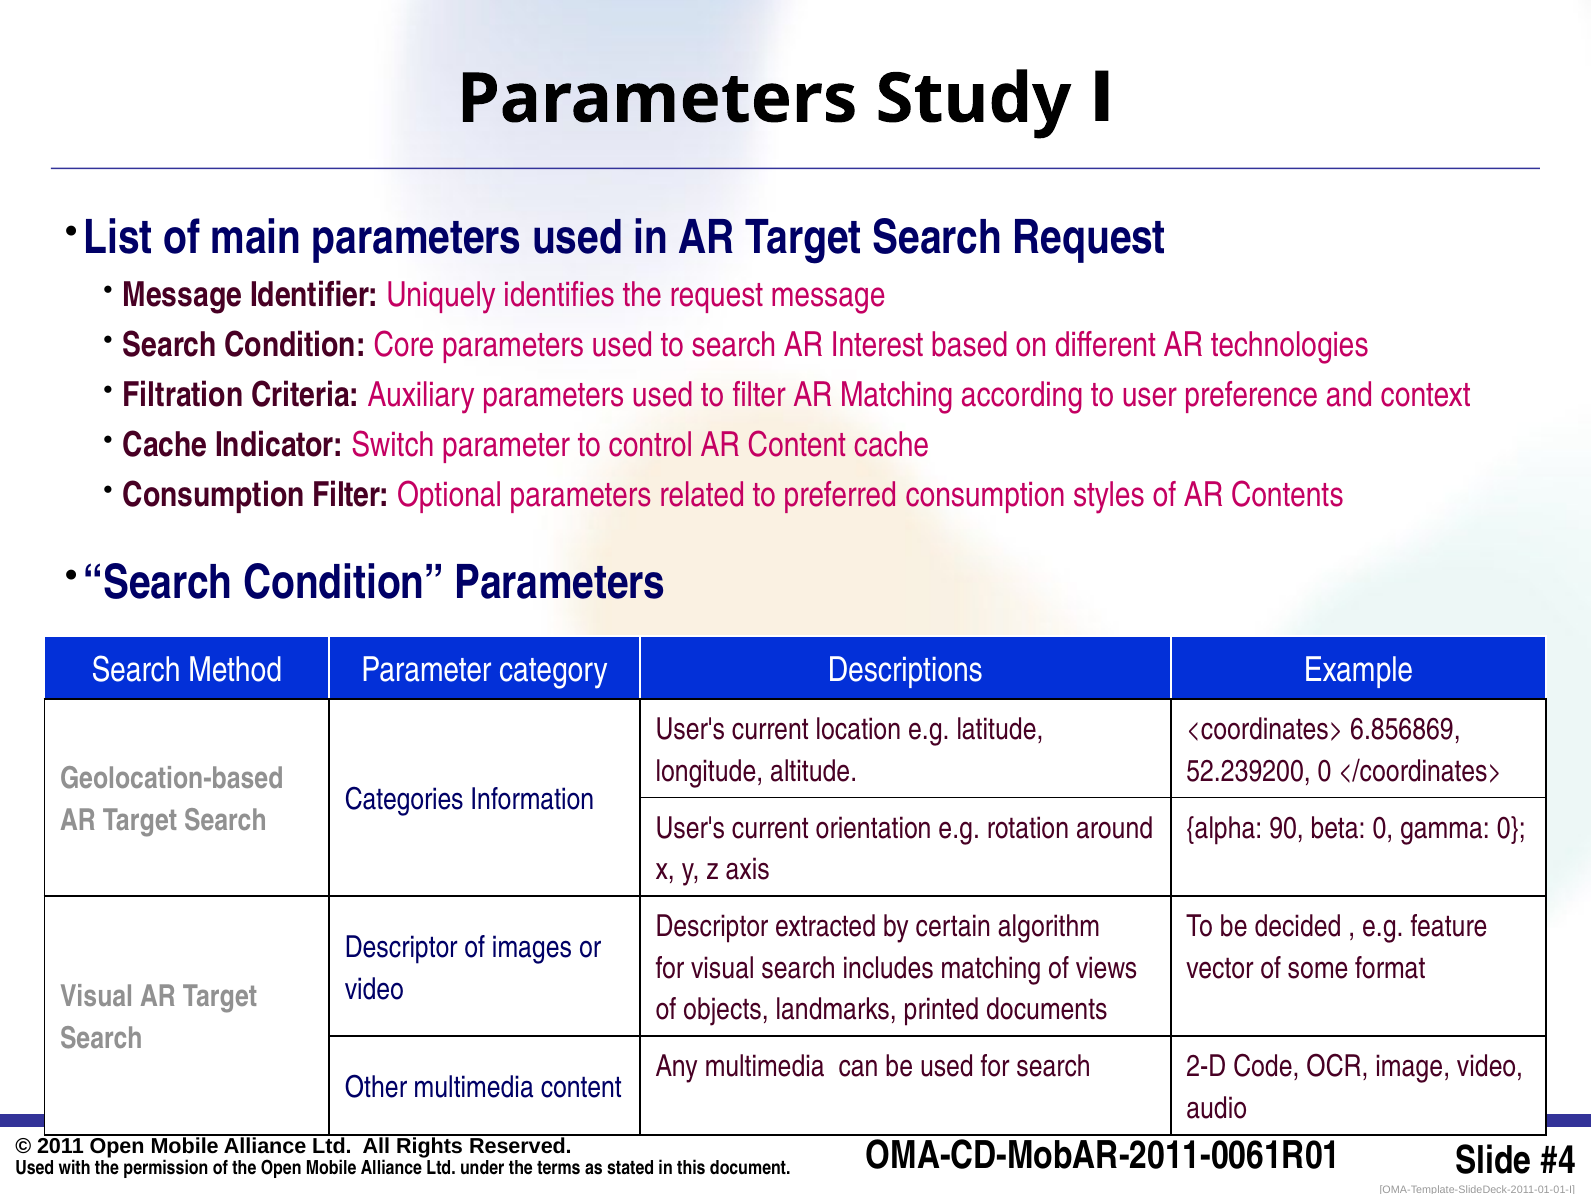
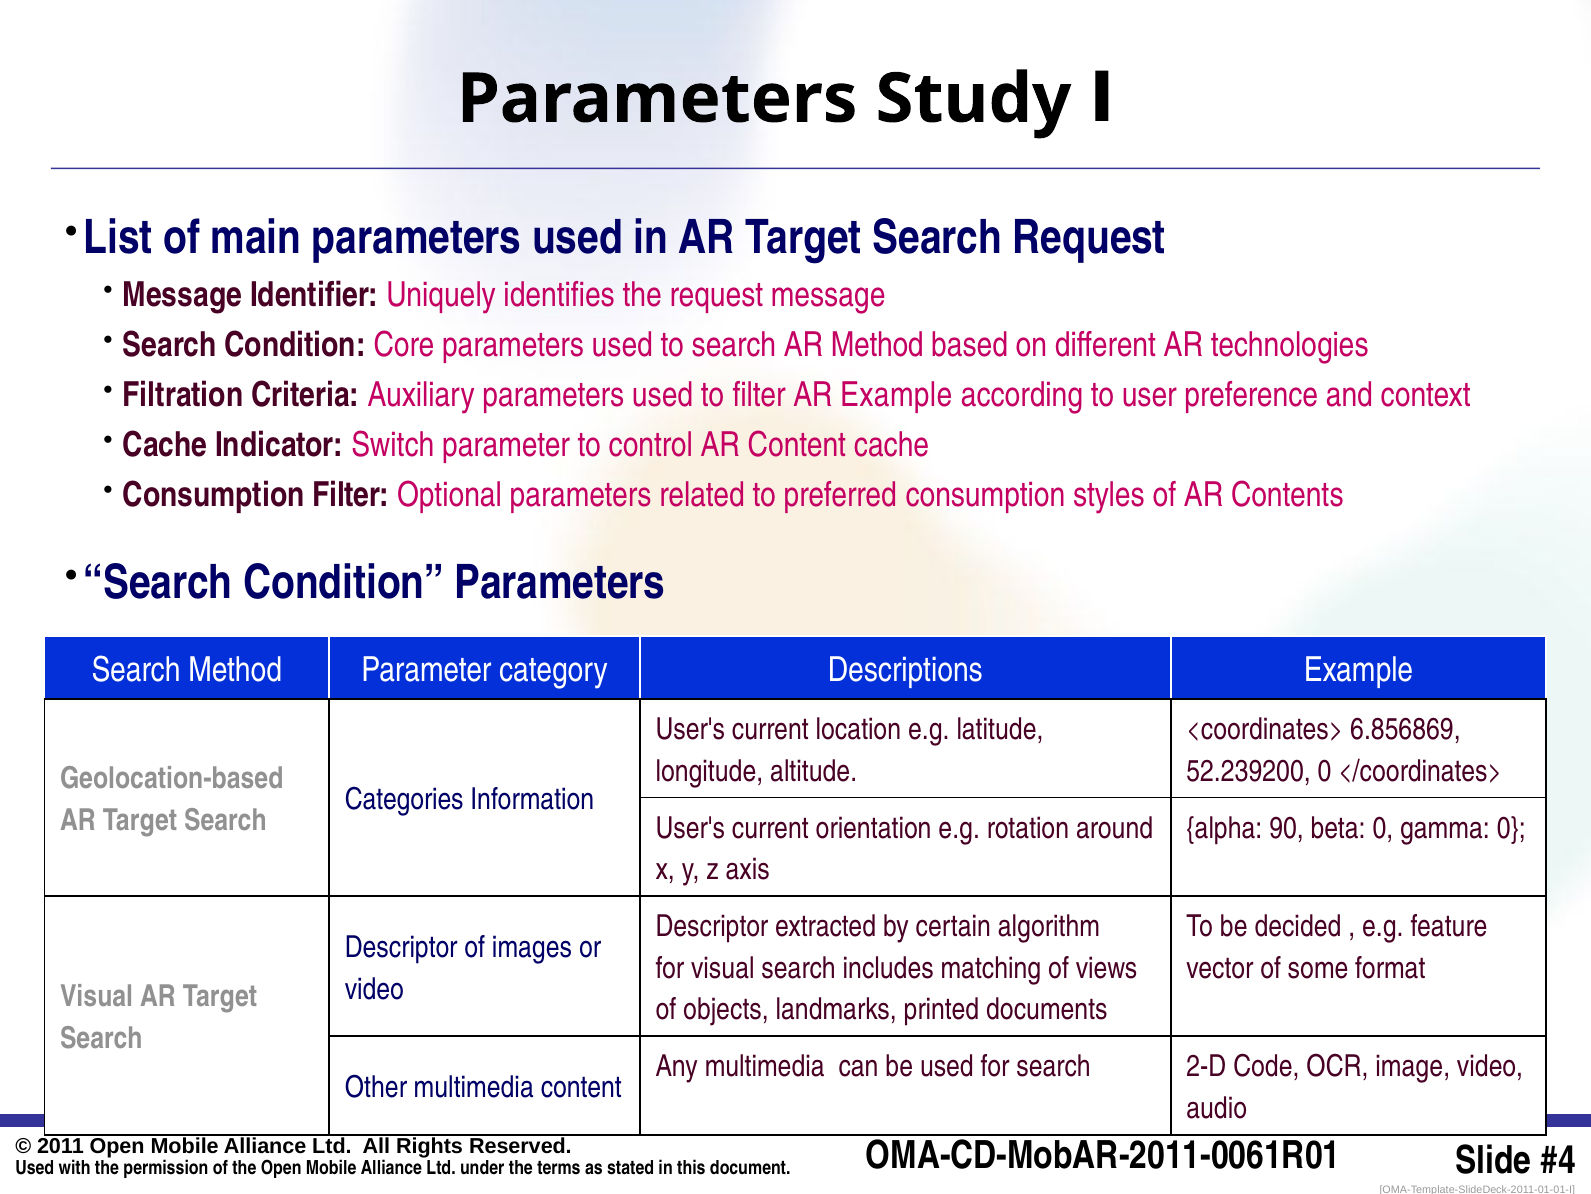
AR Interest: Interest -> Method
AR Matching: Matching -> Example
